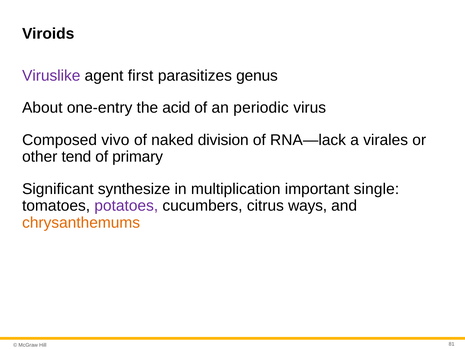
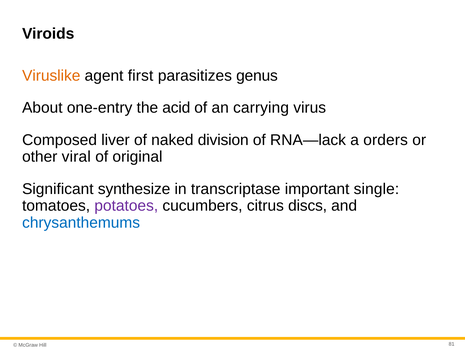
Viruslike colour: purple -> orange
periodic: periodic -> carrying
vivo: vivo -> liver
virales: virales -> orders
tend: tend -> viral
primary: primary -> original
multiplication: multiplication -> transcriptase
ways: ways -> discs
chrysanthemums colour: orange -> blue
